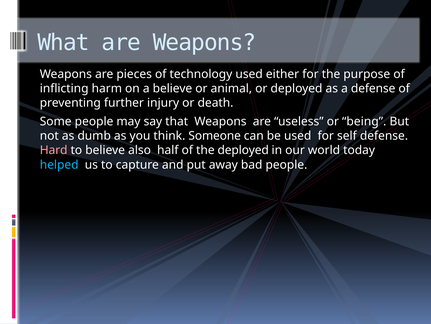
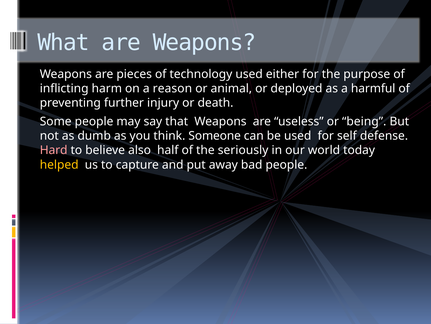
a believe: believe -> reason
a defense: defense -> harmful
the deployed: deployed -> seriously
helped colour: light blue -> yellow
